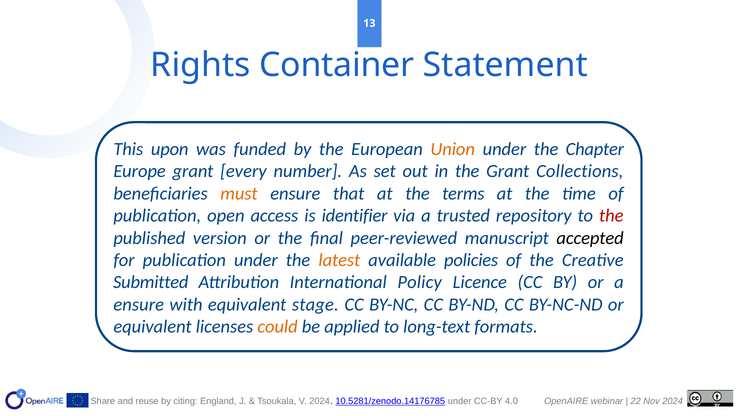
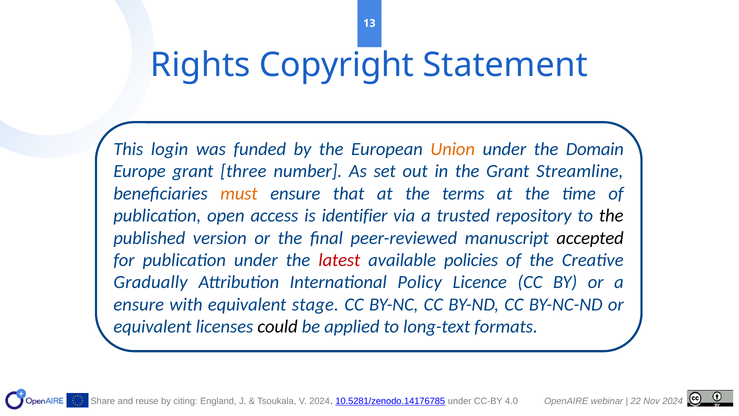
Container: Container -> Copyright
upon: upon -> login
Chapter: Chapter -> Domain
every: every -> three
Collections: Collections -> Streamline
the at (611, 216) colour: red -> black
latest colour: orange -> red
Submitted: Submitted -> Gradually
could colour: orange -> black
